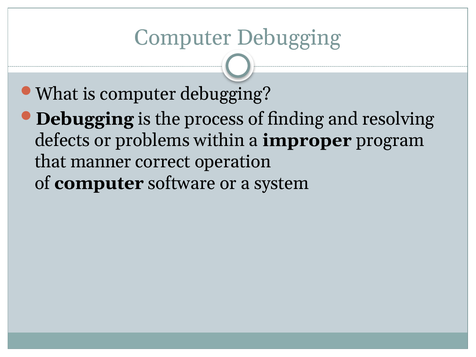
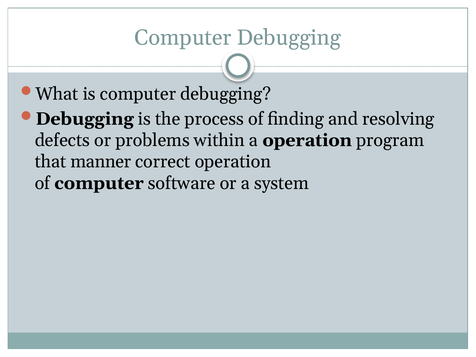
a improper: improper -> operation
